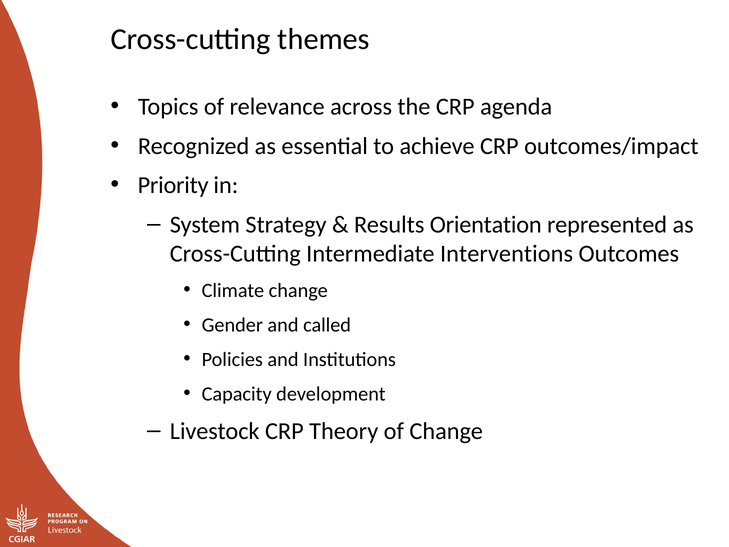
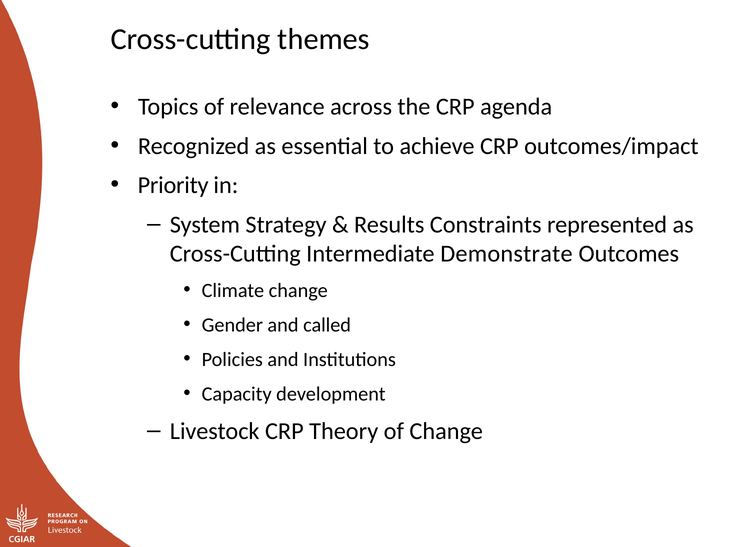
Orientation: Orientation -> Constraints
Interventions: Interventions -> Demonstrate
